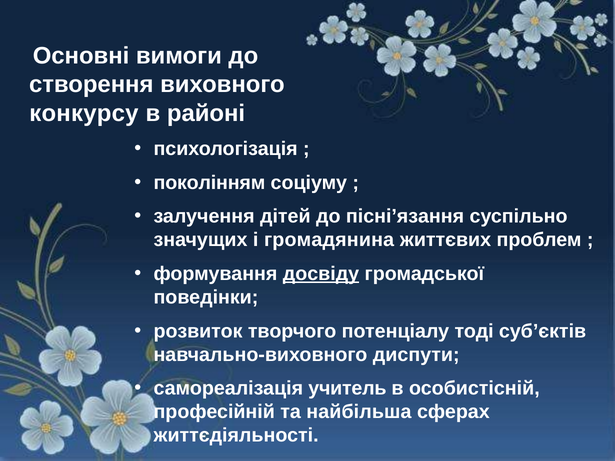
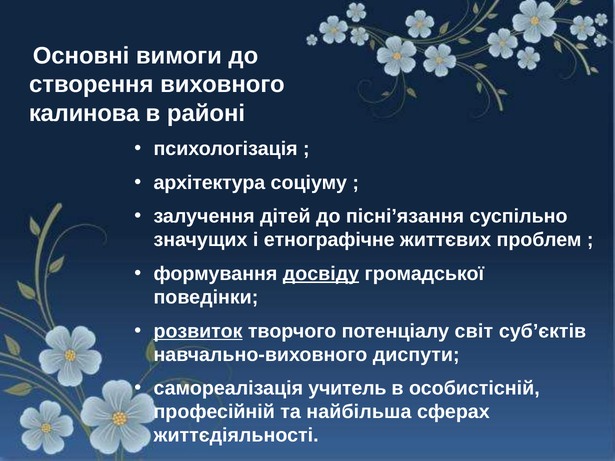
конкурсу: конкурсу -> калинова
поколінням: поколінням -> архітектура
громадянина: громадянина -> етнографічне
розвиток underline: none -> present
тоді: тоді -> світ
